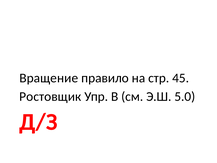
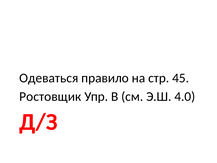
Вращение: Вращение -> Одеваться
5.0: 5.0 -> 4.0
